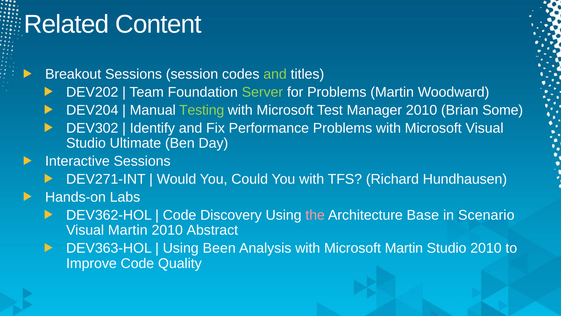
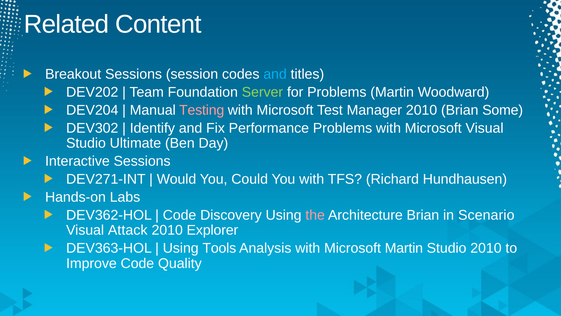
and at (275, 74) colour: light green -> light blue
Testing colour: light green -> pink
Architecture Base: Base -> Brian
Visual Martin: Martin -> Attack
Abstract: Abstract -> Explorer
Been: Been -> Tools
